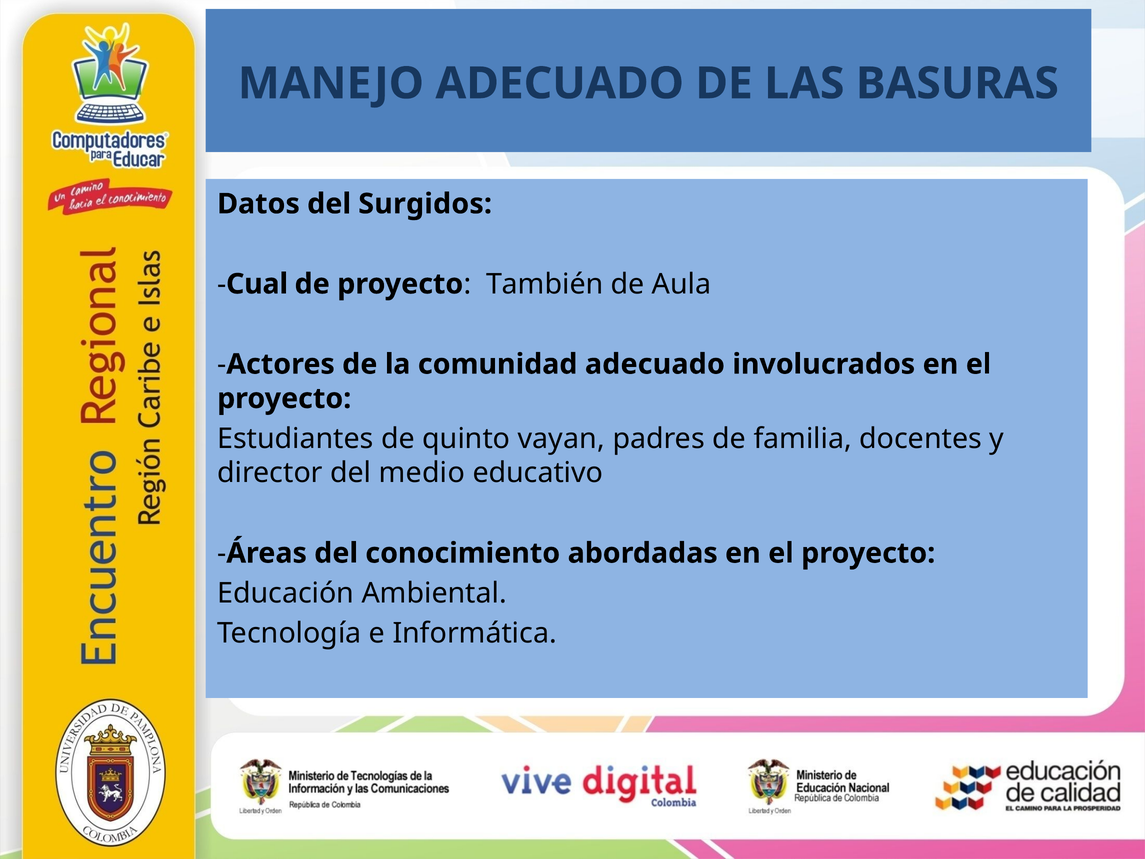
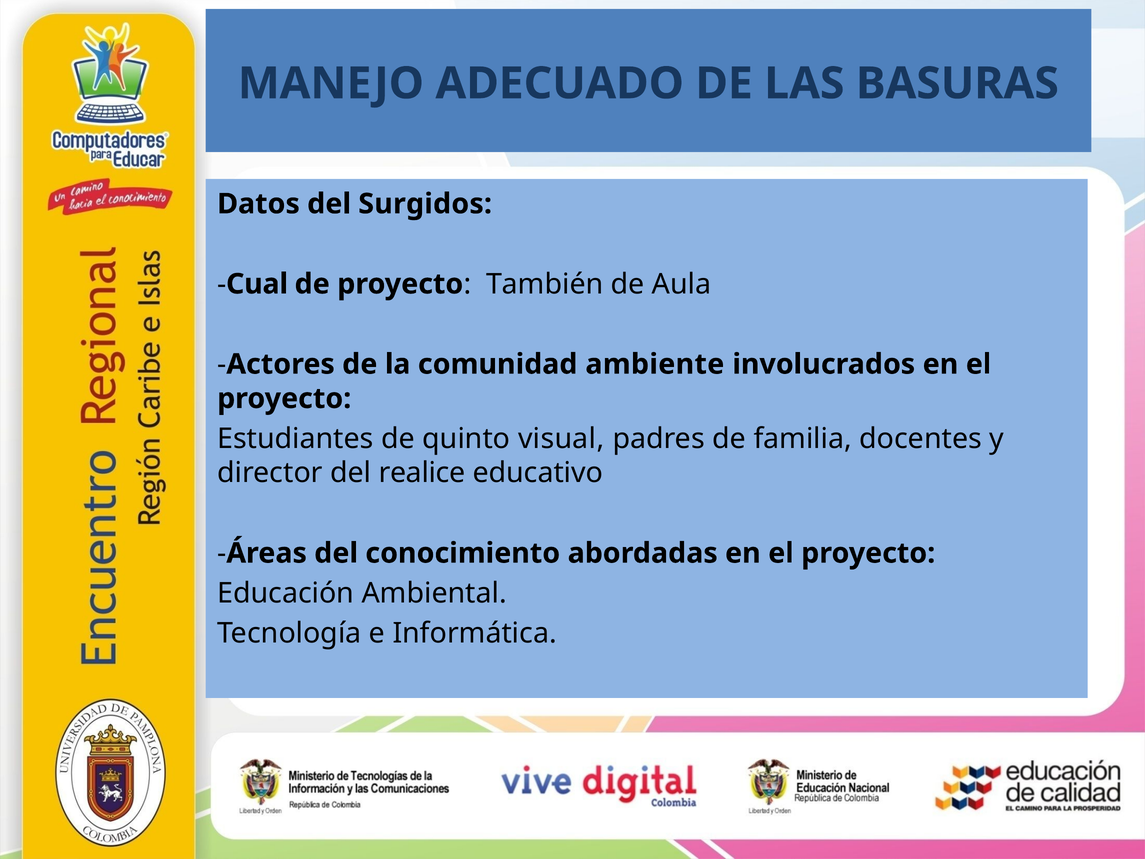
comunidad adecuado: adecuado -> ambiente
vayan: vayan -> visual
medio: medio -> realice
